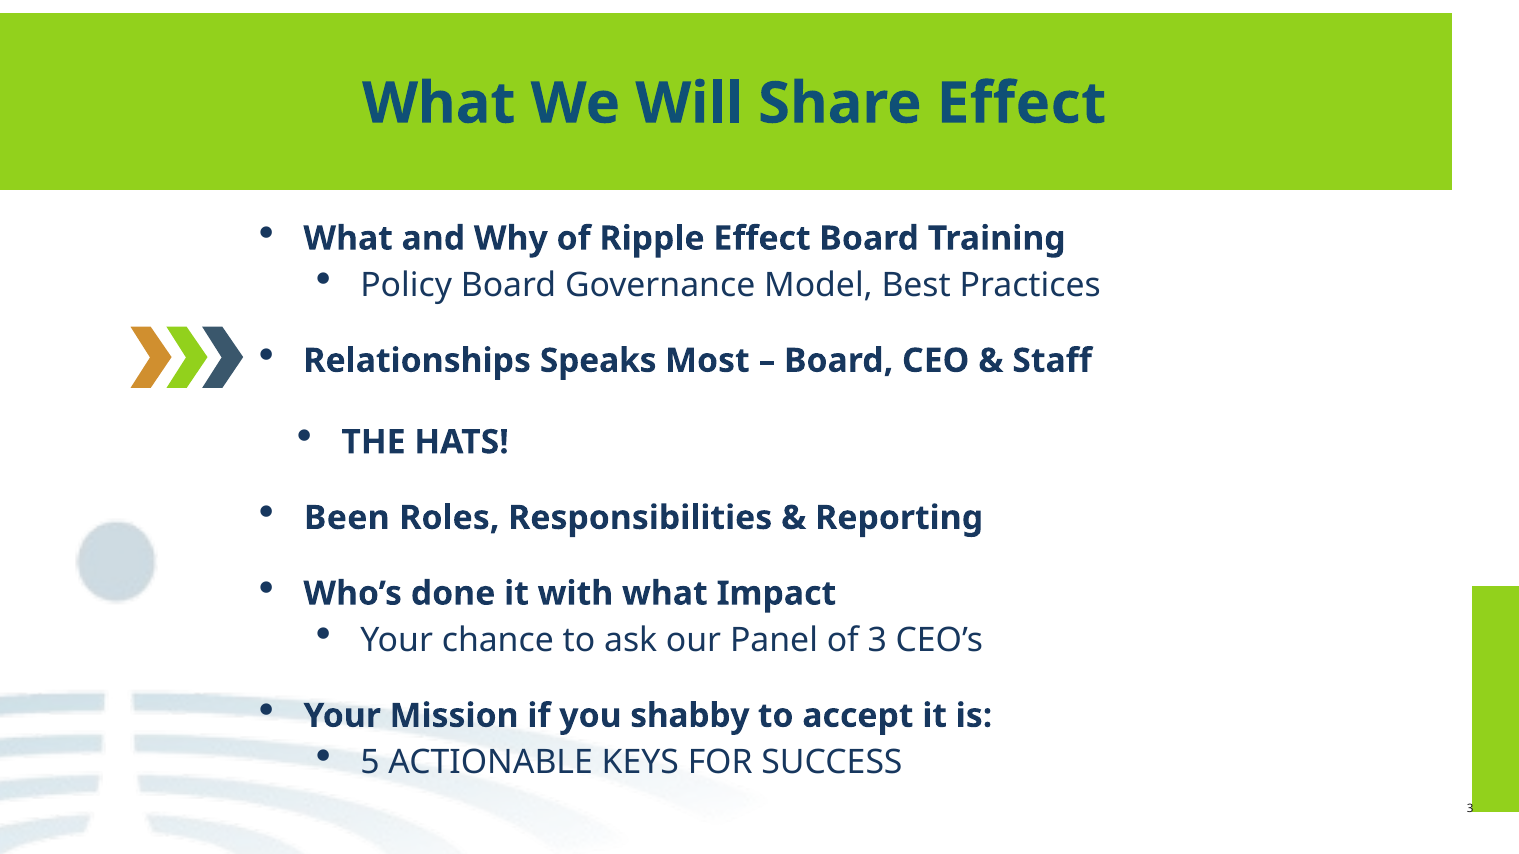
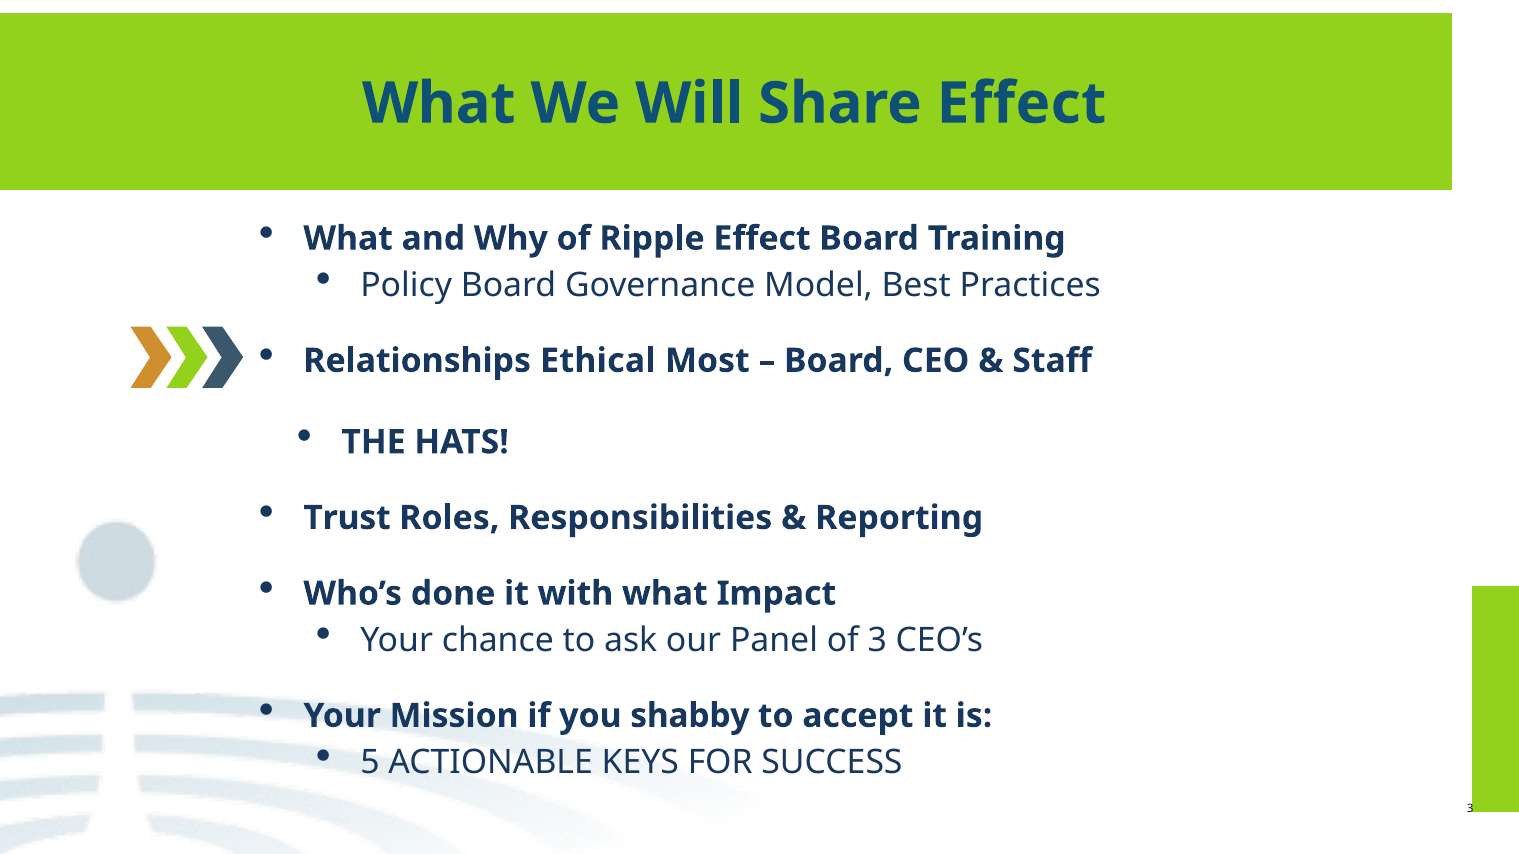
Speaks: Speaks -> Ethical
Been: Been -> Trust
